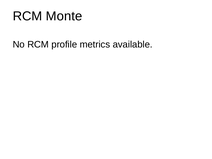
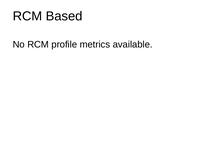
Monte: Monte -> Based
